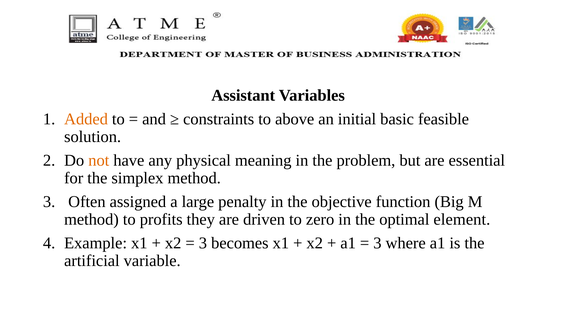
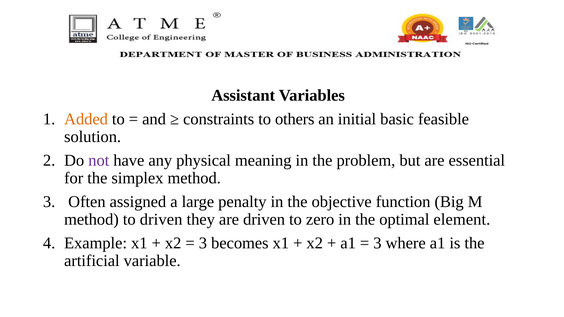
above: above -> others
not colour: orange -> purple
to profits: profits -> driven
